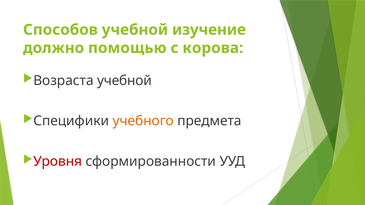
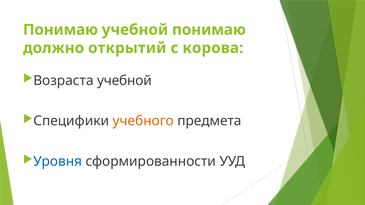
Способов at (60, 30): Способов -> Понимаю
учебной изучение: изучение -> понимаю
помощью: помощью -> открытий
Уровня colour: red -> blue
